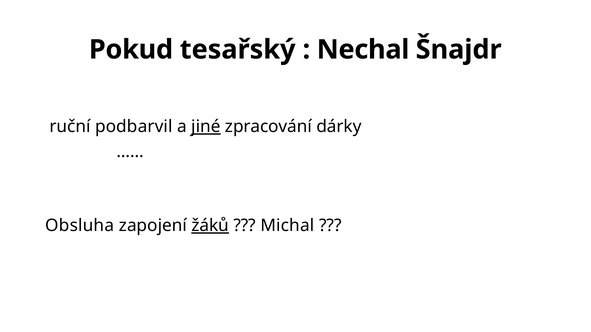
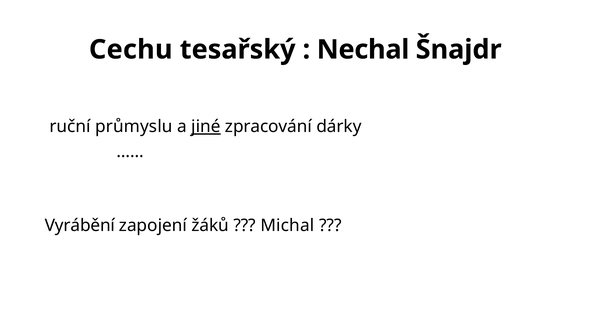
Pokud: Pokud -> Cechu
podbarvil: podbarvil -> průmyslu
Obsluha: Obsluha -> Vyrábění
žáků underline: present -> none
